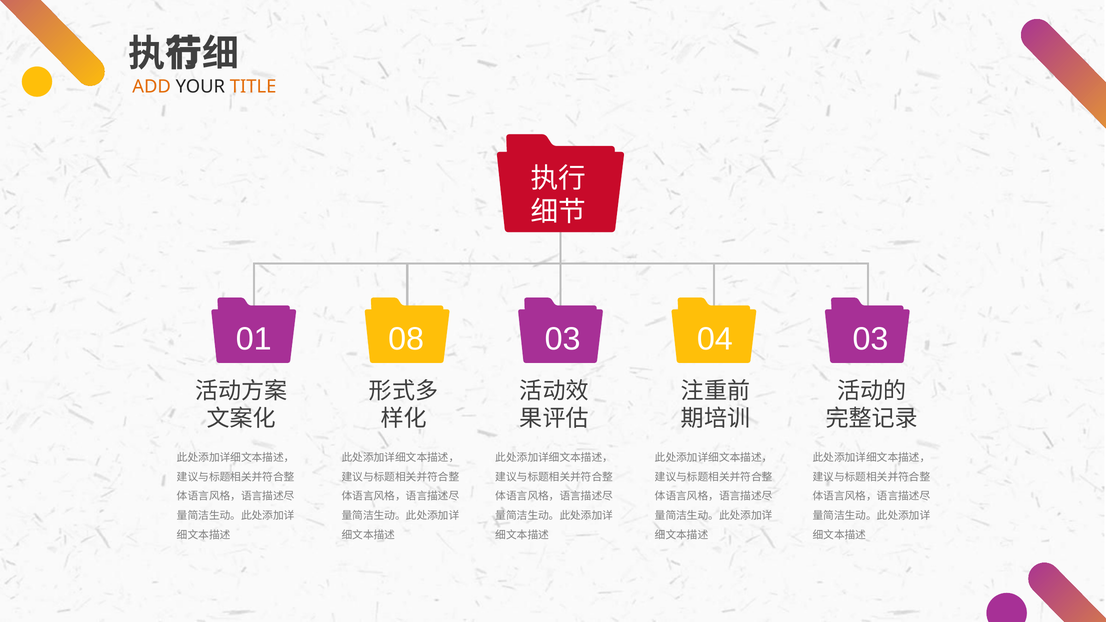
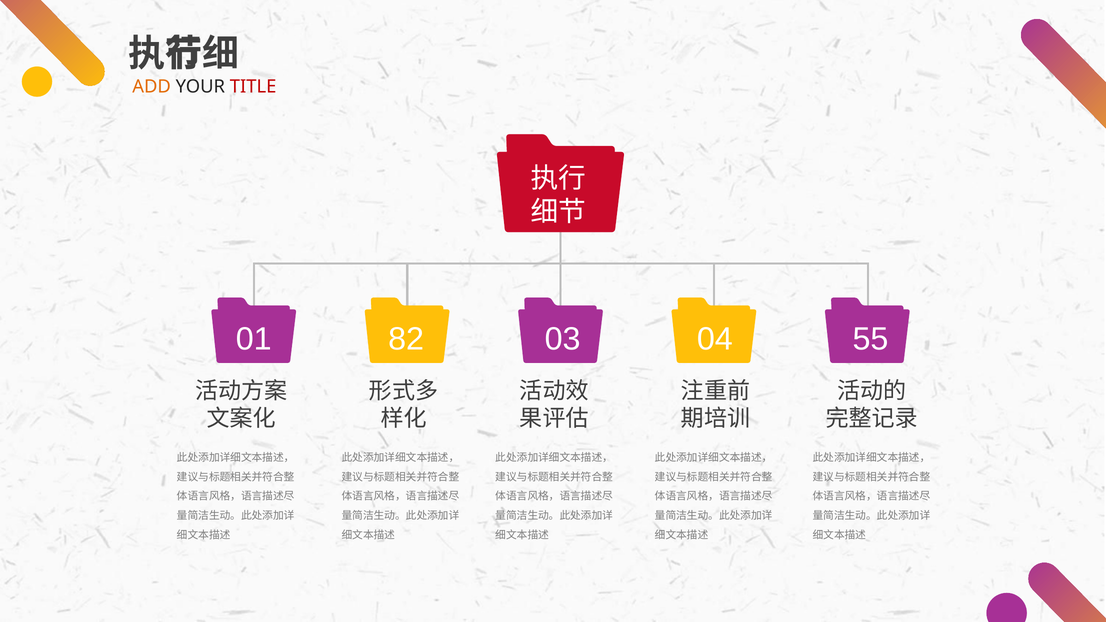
TITLE colour: orange -> red
08: 08 -> 82
04 03: 03 -> 55
